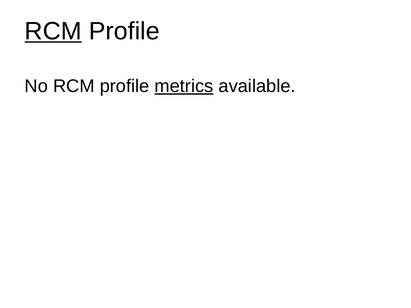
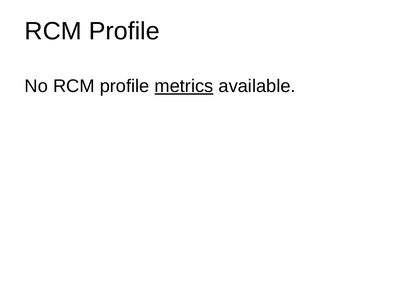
RCM at (53, 31) underline: present -> none
